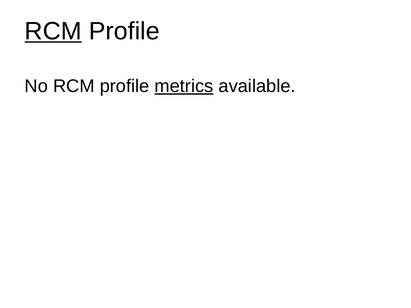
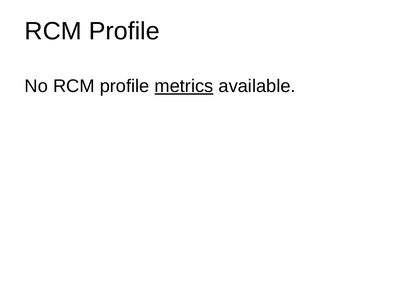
RCM at (53, 31) underline: present -> none
